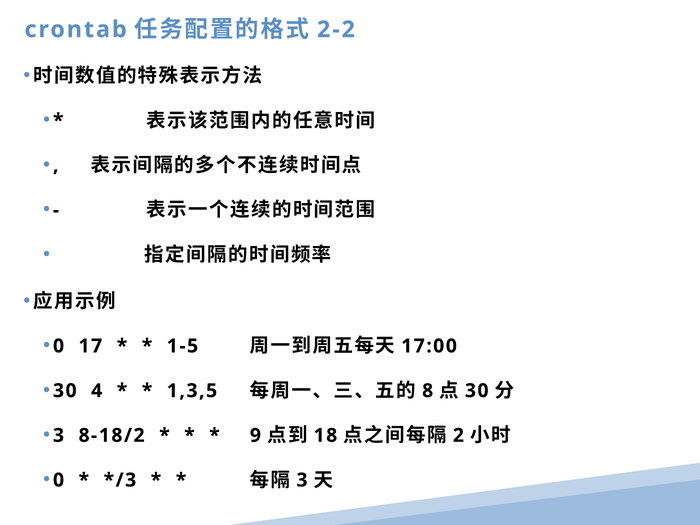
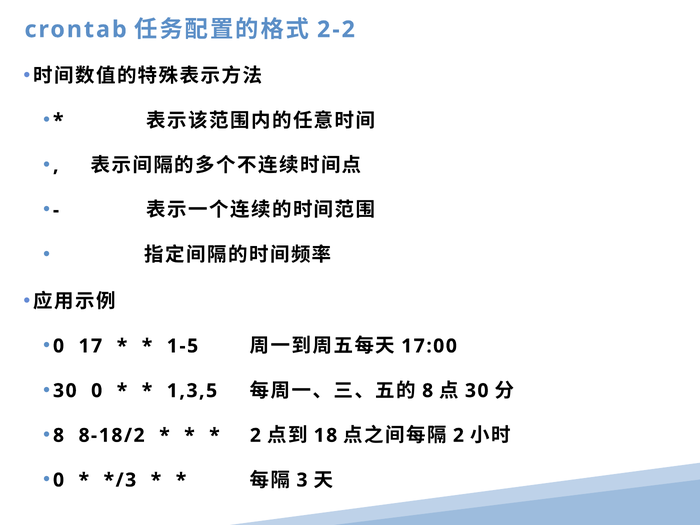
30 4: 4 -> 0
3 at (59, 435): 3 -> 8
9 at (255, 435): 9 -> 2
